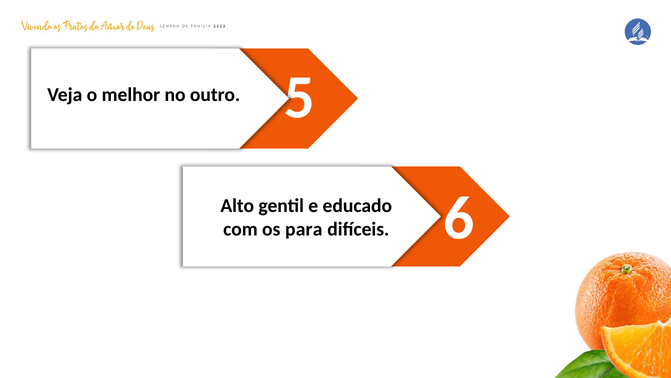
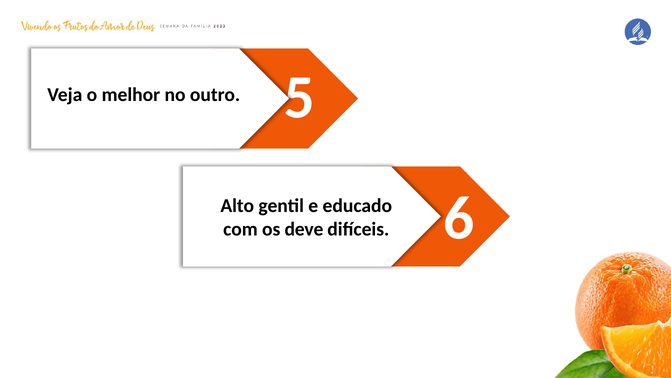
para: para -> deve
